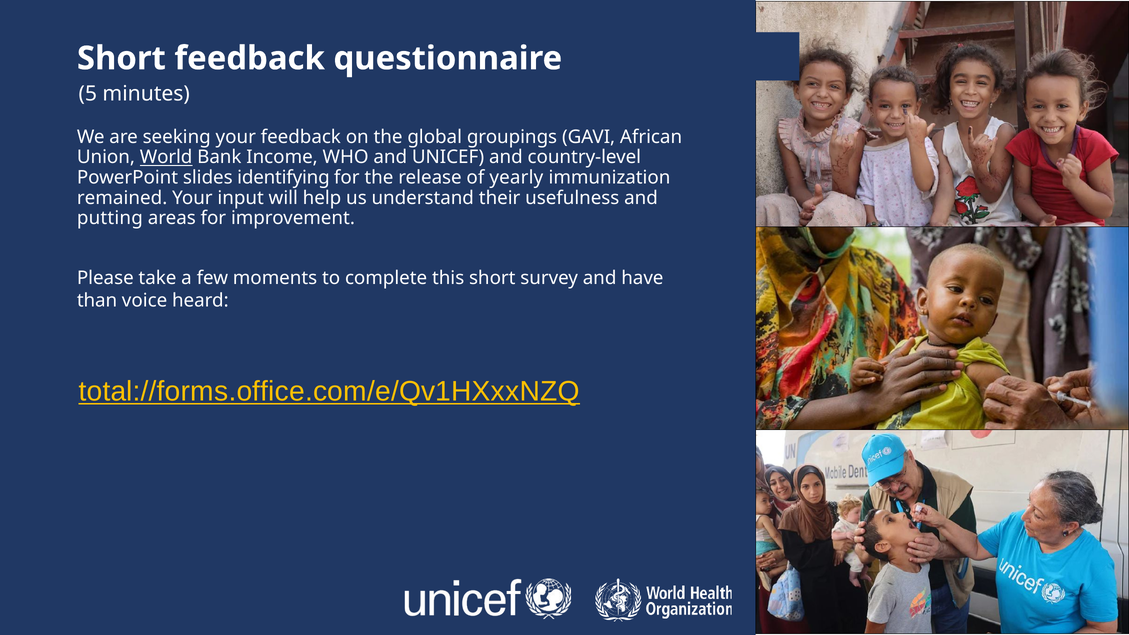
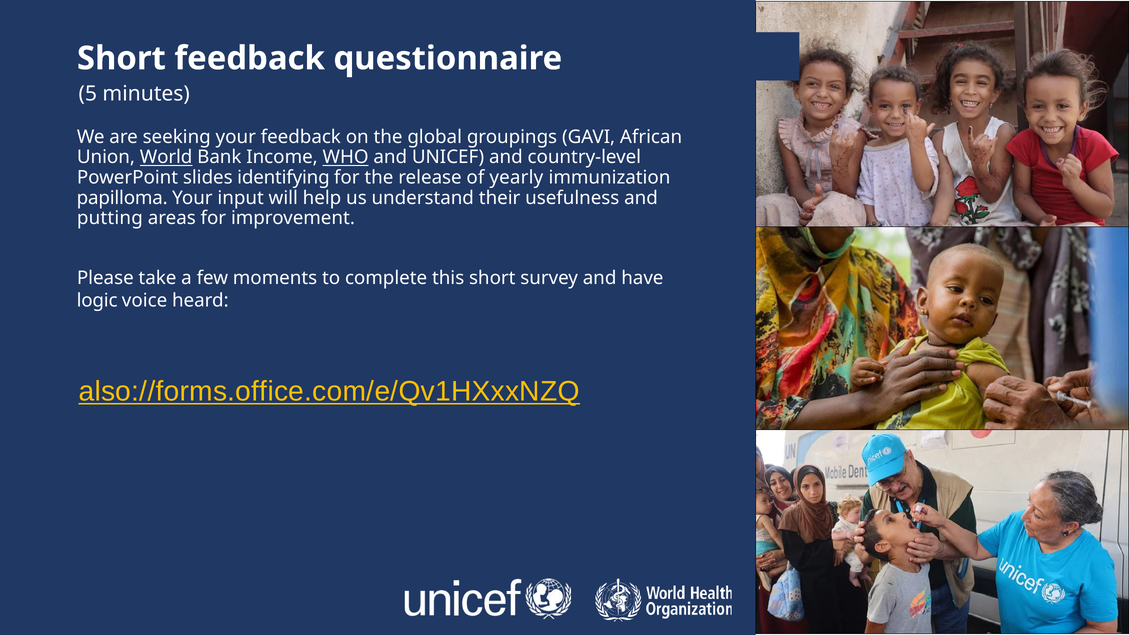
WHO underline: none -> present
remained: remained -> papilloma
than: than -> logic
total://forms.office.com/e/Qv1HXxxNZQ: total://forms.office.com/e/Qv1HXxxNZQ -> also://forms.office.com/e/Qv1HXxxNZQ
